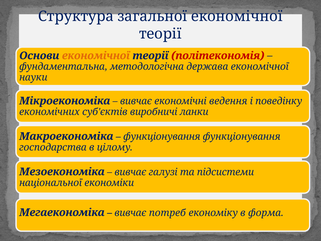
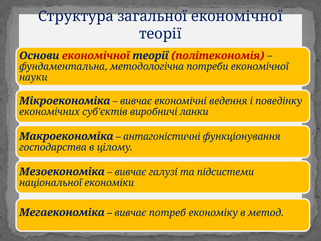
економічної at (96, 56) colour: orange -> red
держава: держава -> потреби
функціонування at (162, 136): функціонування -> антагоністичні
форма: форма -> метод
